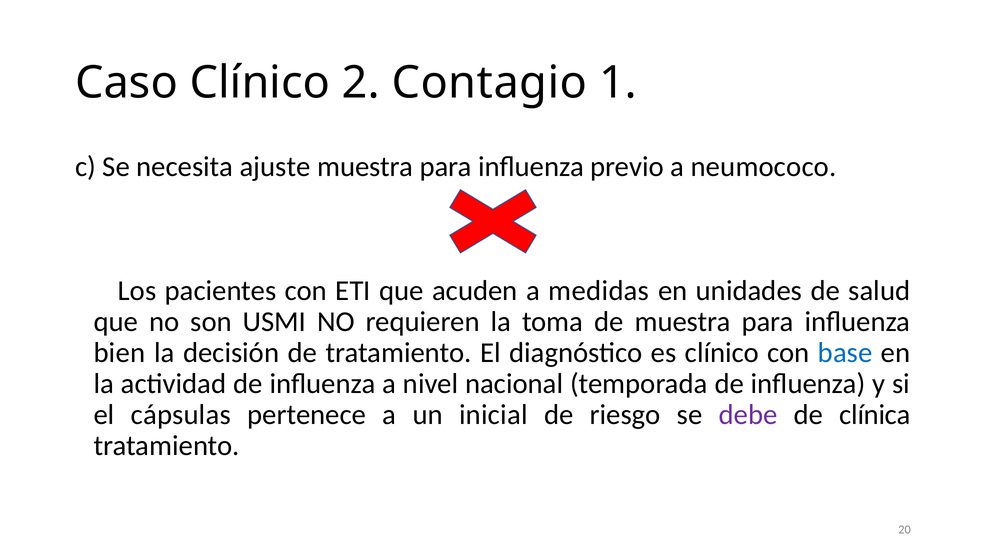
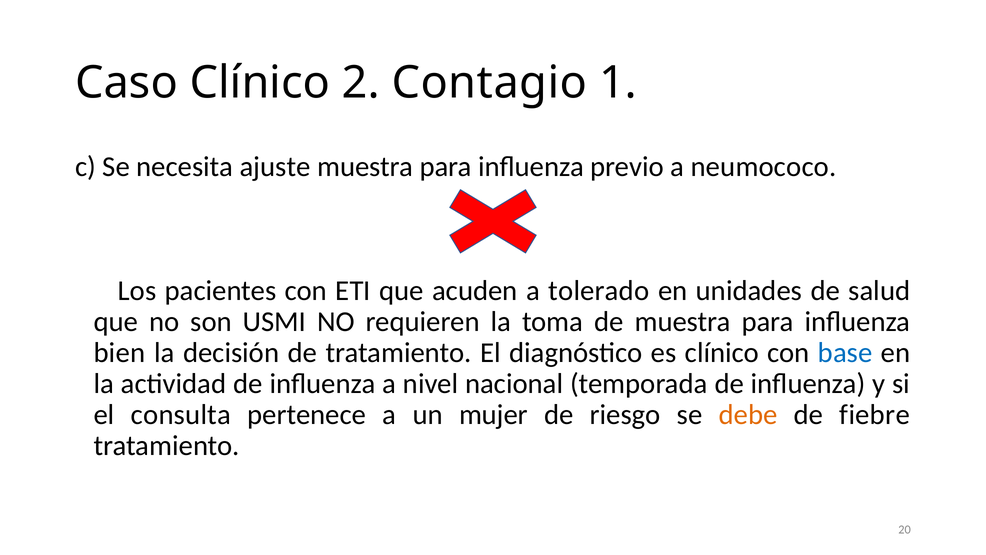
medidas: medidas -> tolerado
cápsulas: cápsulas -> consulta
inicial: inicial -> mujer
debe colour: purple -> orange
clínica: clínica -> fiebre
